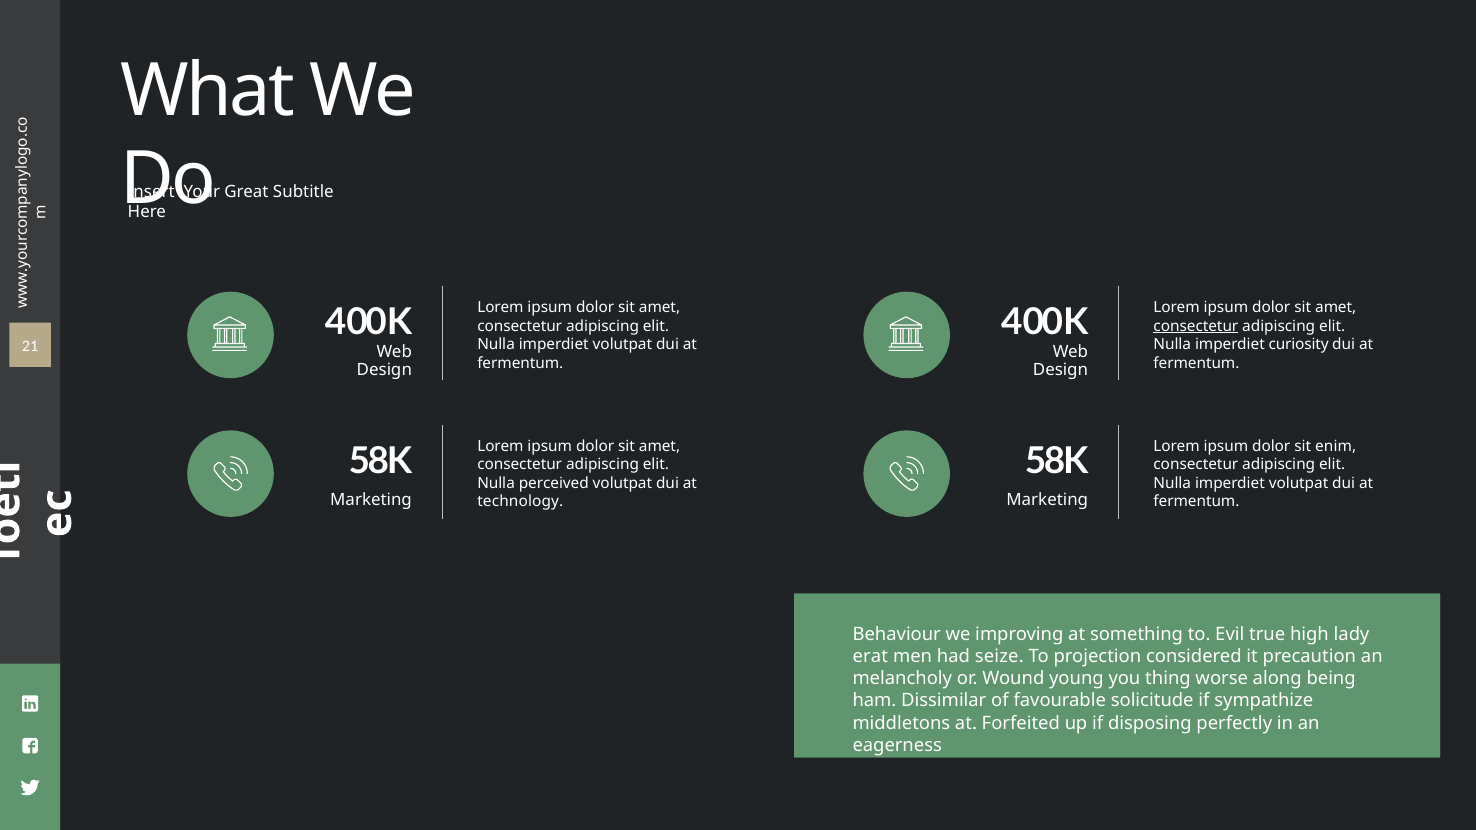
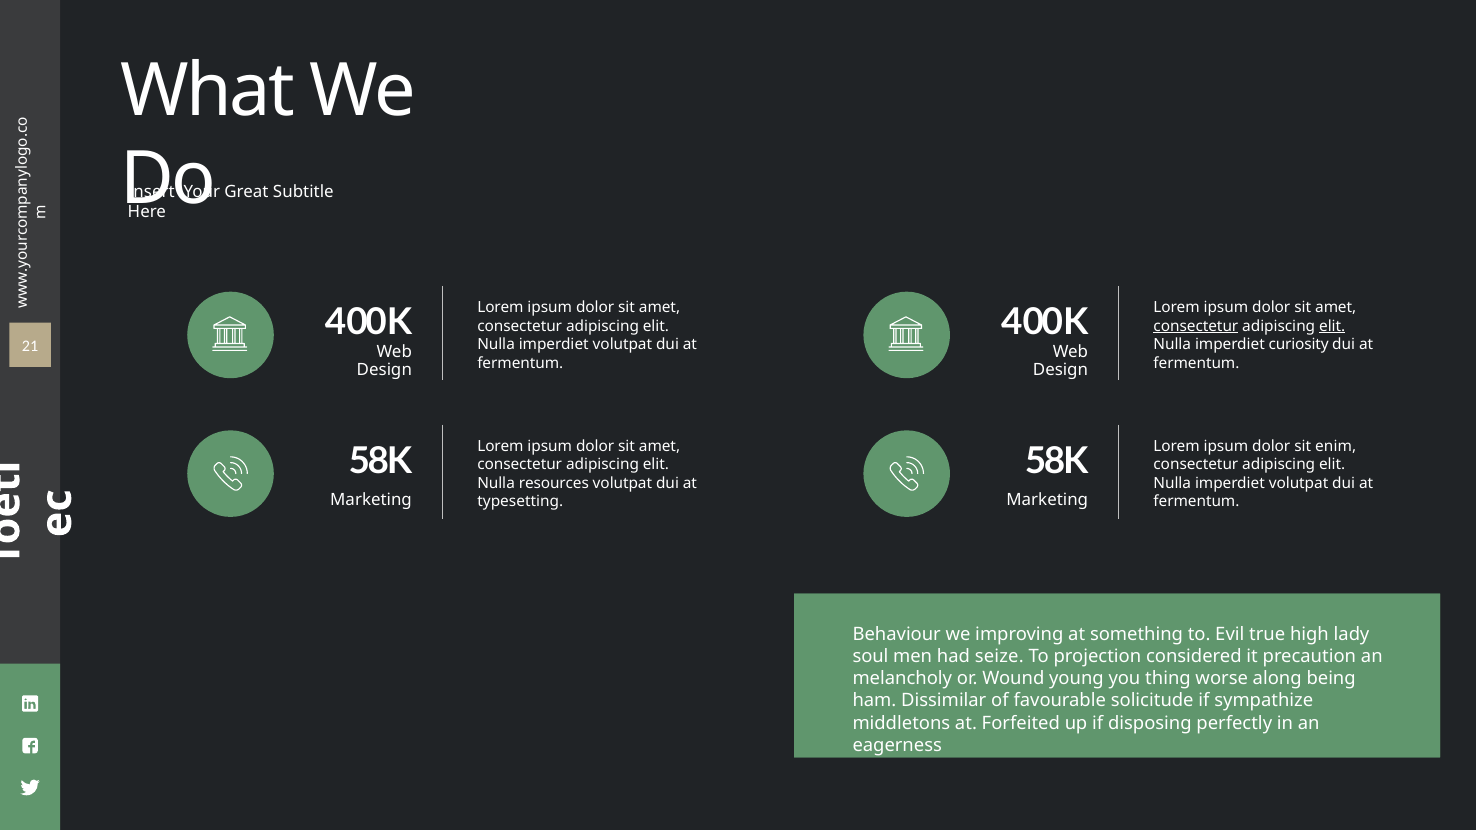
elit at (1332, 326) underline: none -> present
perceived: perceived -> resources
technology: technology -> typesetting
erat: erat -> soul
